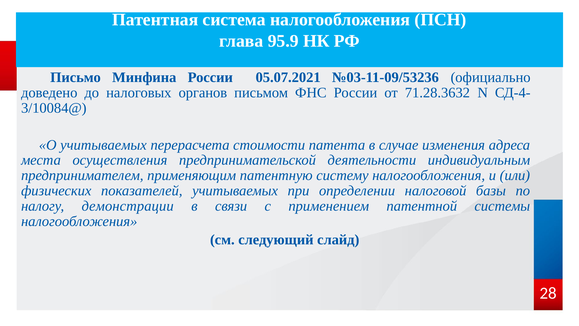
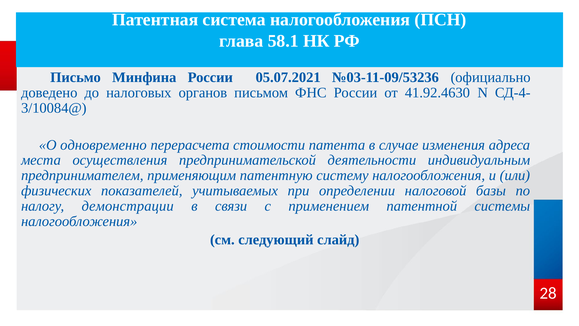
95.9: 95.9 -> 58.1
71.28.3632: 71.28.3632 -> 41.92.4630
О учитываемых: учитываемых -> одновременно
